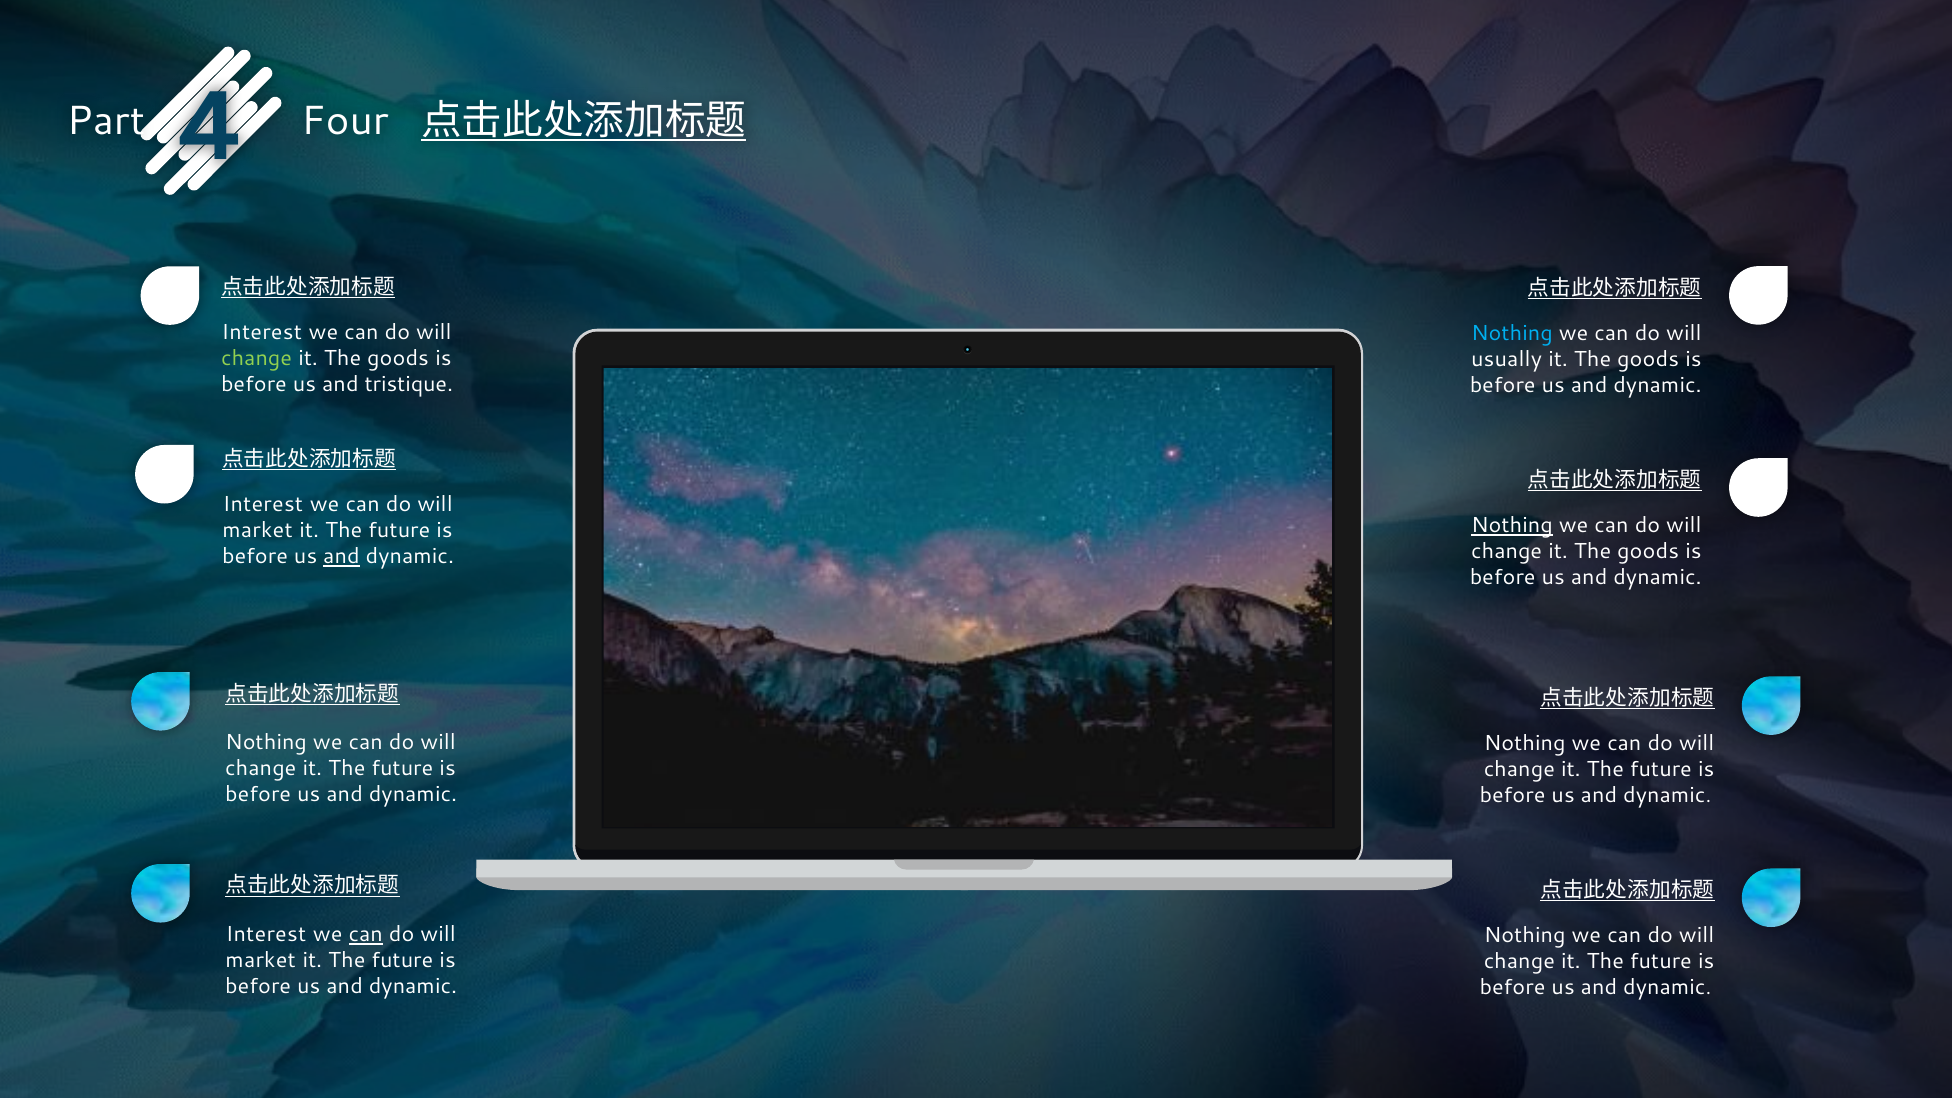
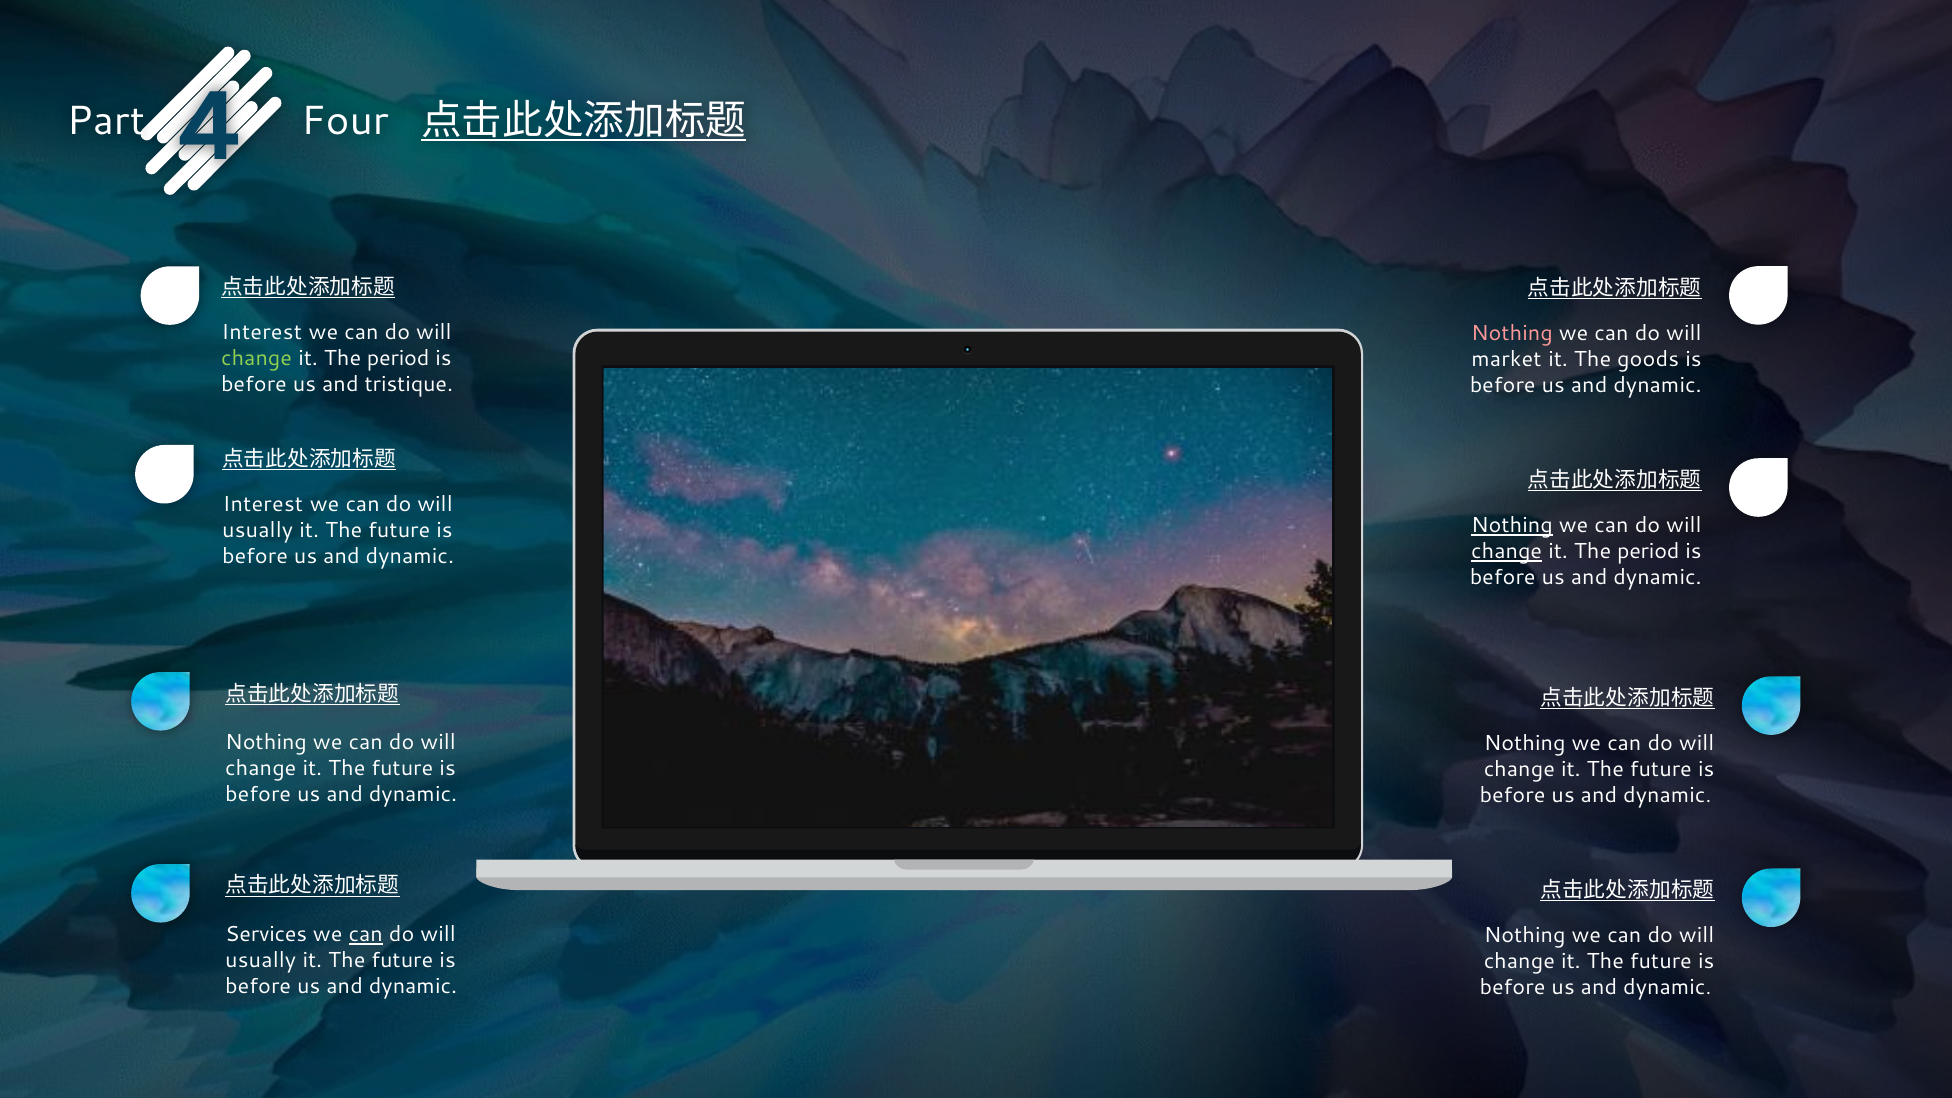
Nothing at (1512, 334) colour: light blue -> pink
goods at (398, 359): goods -> period
usually: usually -> market
market at (258, 531): market -> usually
change at (1507, 552) underline: none -> present
goods at (1648, 552): goods -> period
and at (341, 557) underline: present -> none
Interest at (266, 935): Interest -> Services
market at (261, 961): market -> usually
